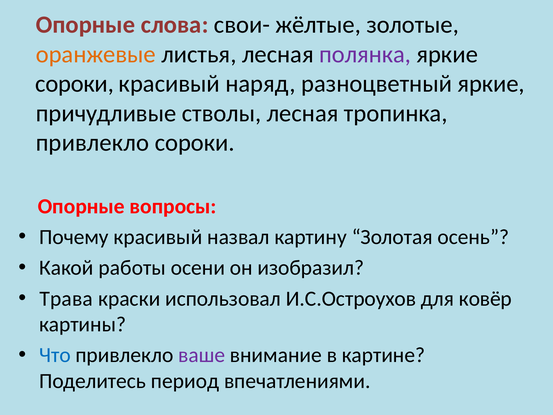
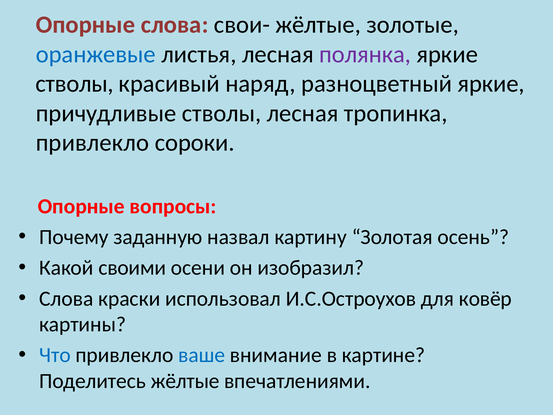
оранжевые colour: orange -> blue
сороки at (75, 84): сороки -> стволы
Почему красивый: красивый -> заданную
работы: работы -> своими
Трава at (66, 298): Трава -> Слова
ваше colour: purple -> blue
Поделитесь период: период -> жёлтые
